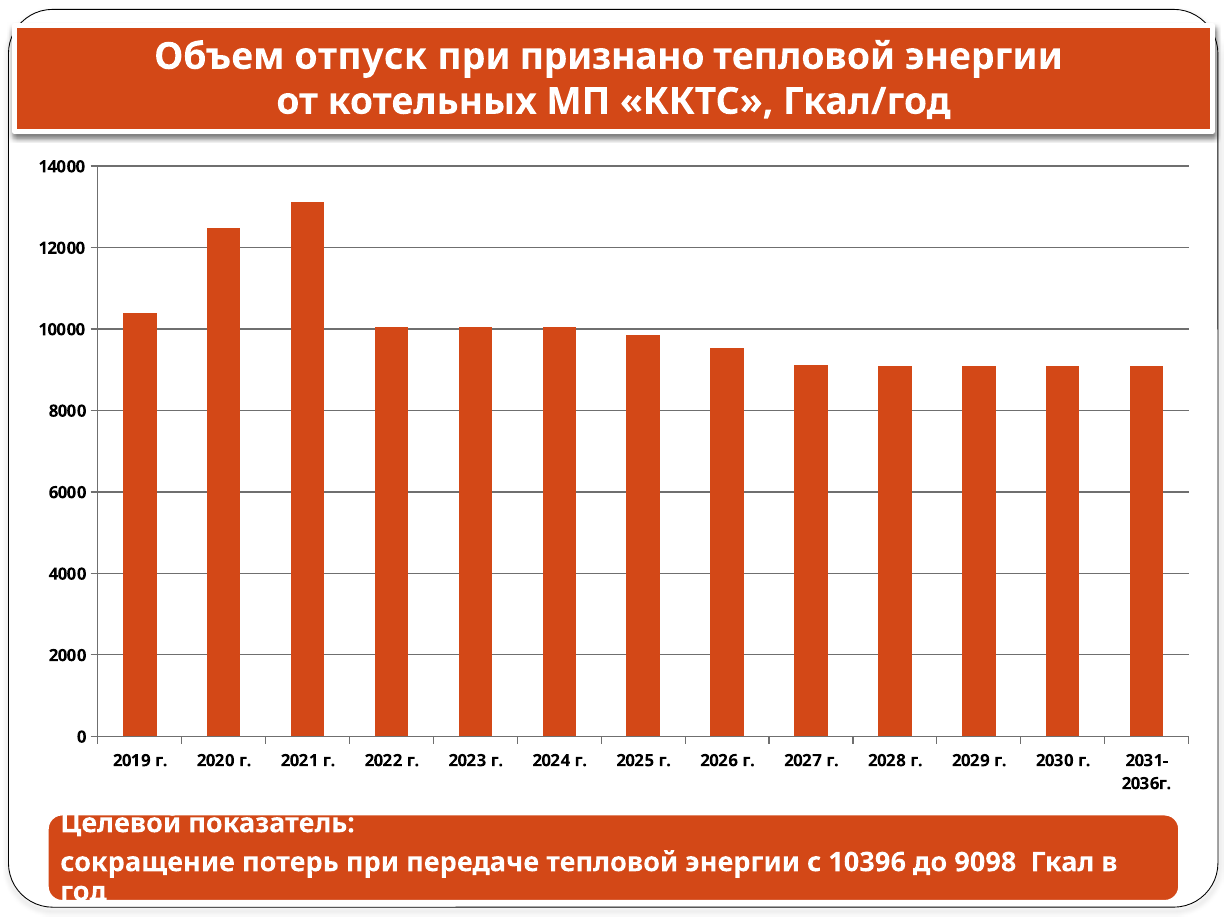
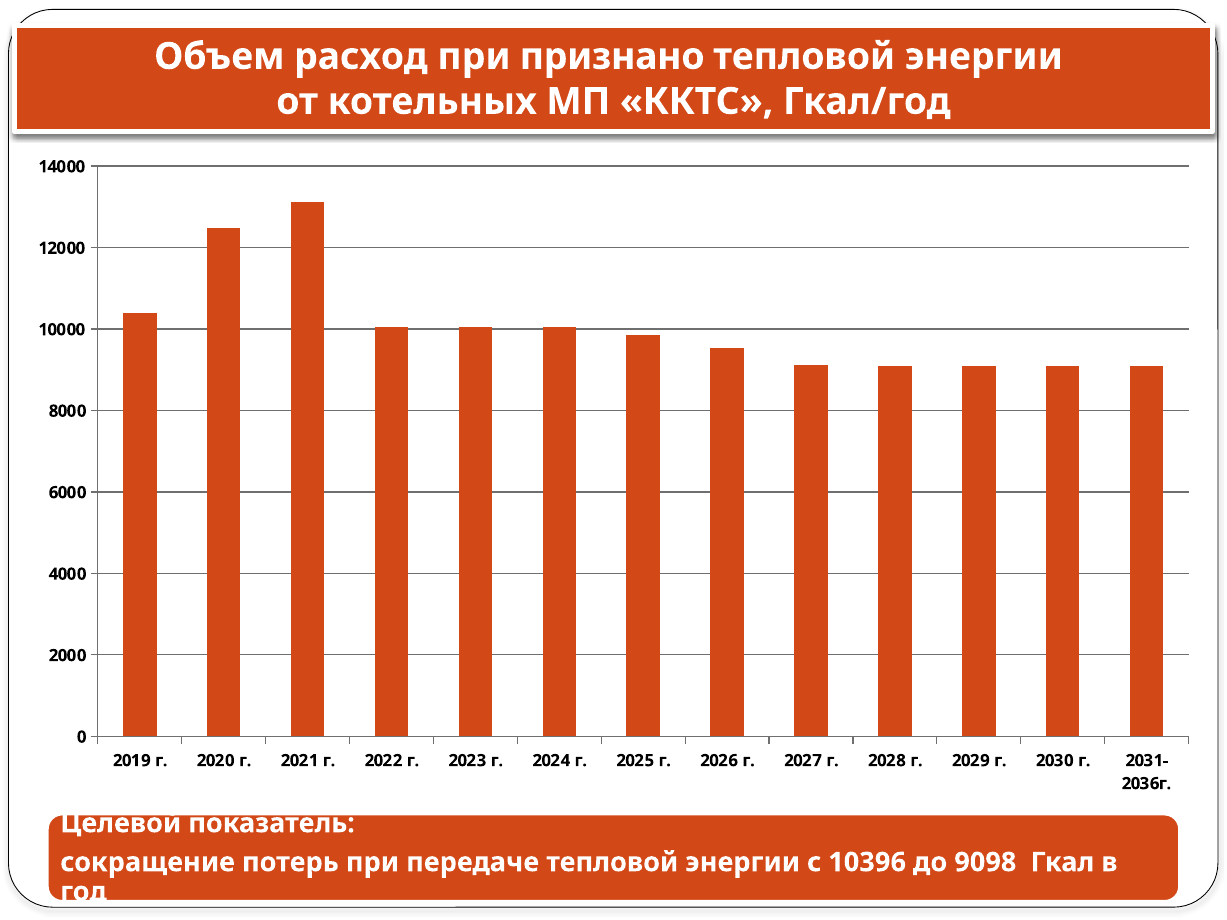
отпуск: отпуск -> расход
